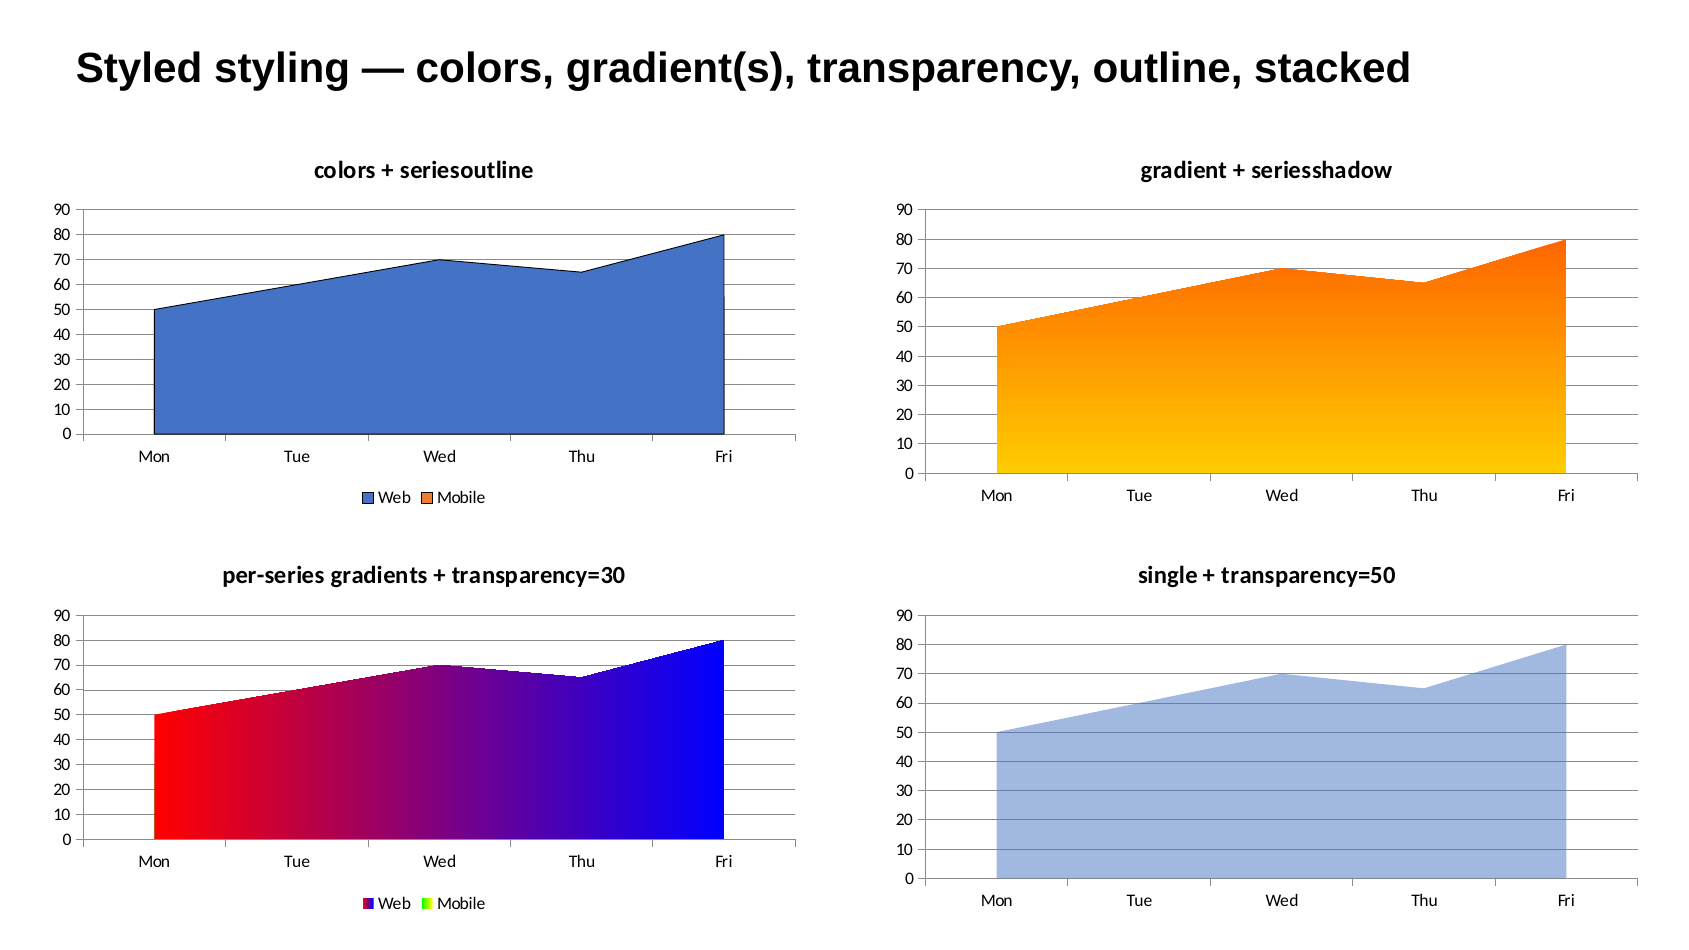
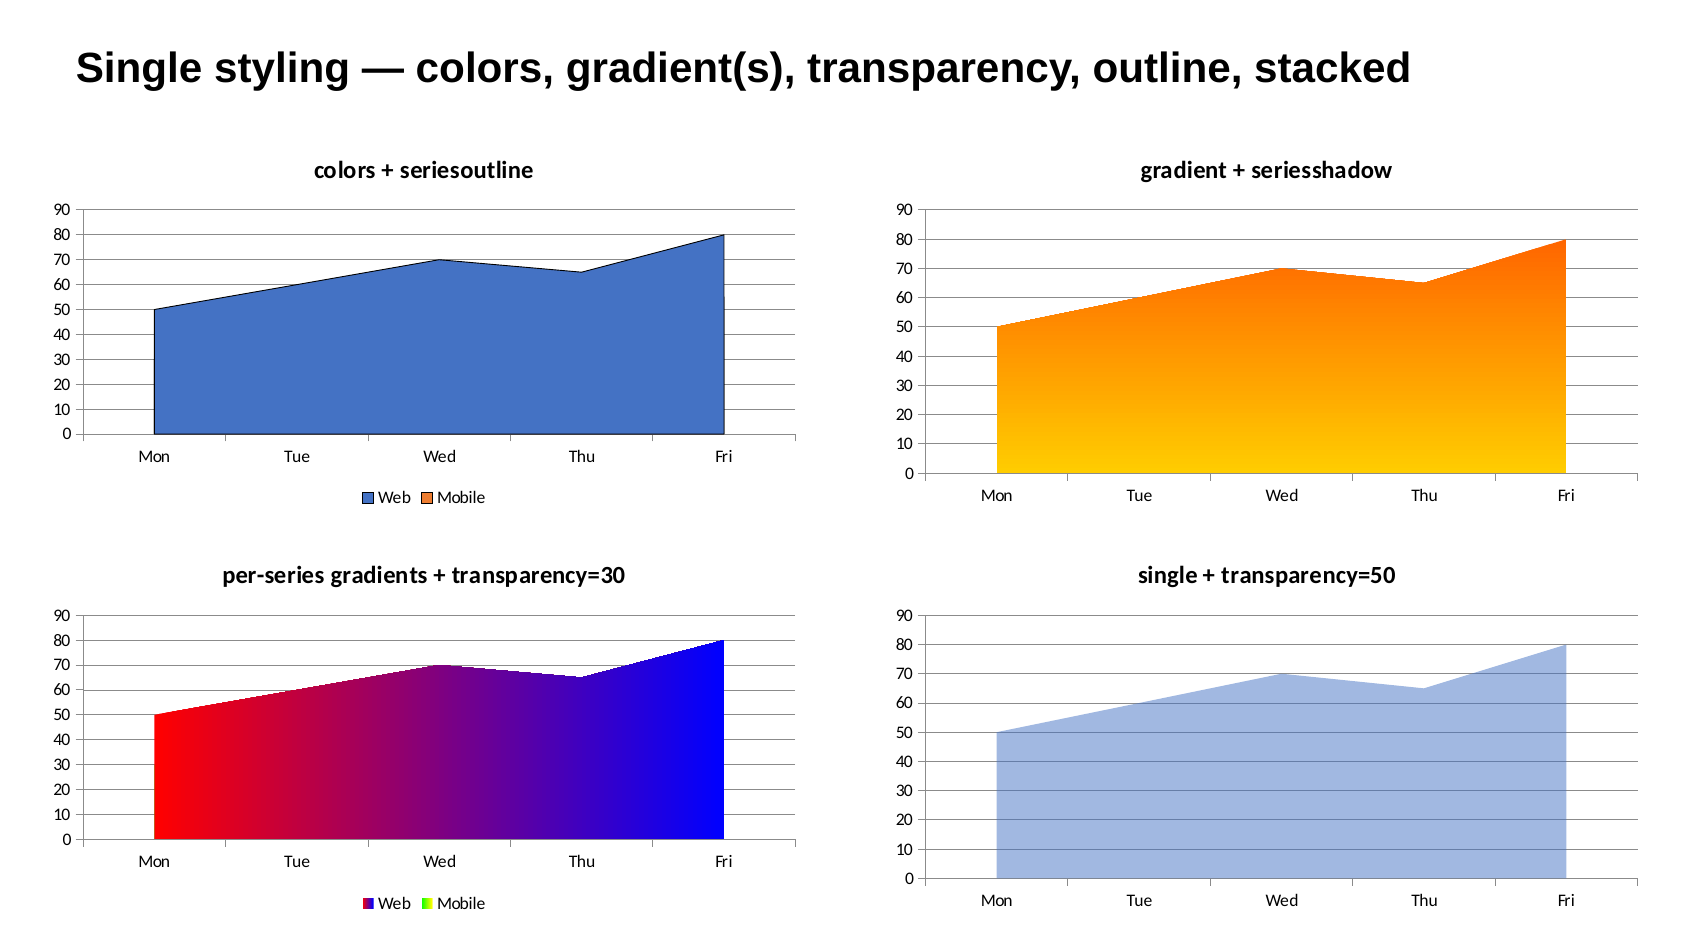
Styled at (139, 68): Styled -> Single
